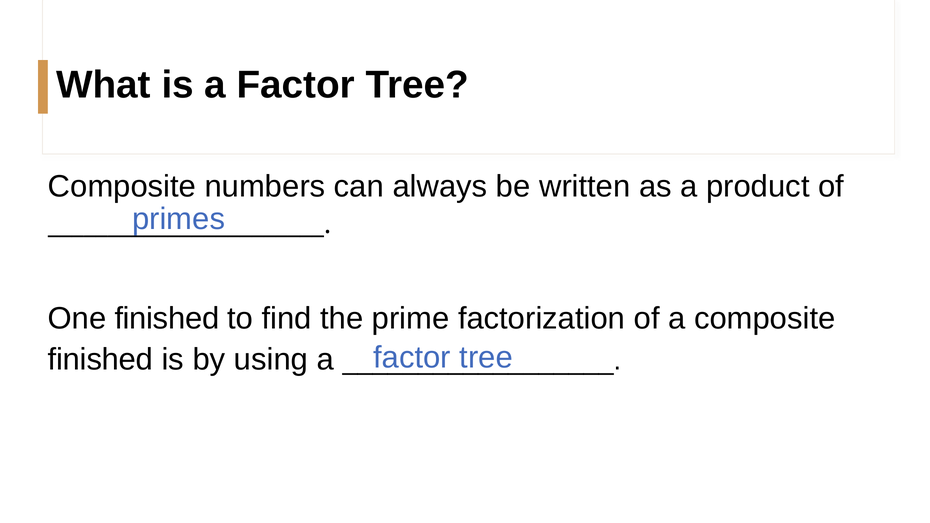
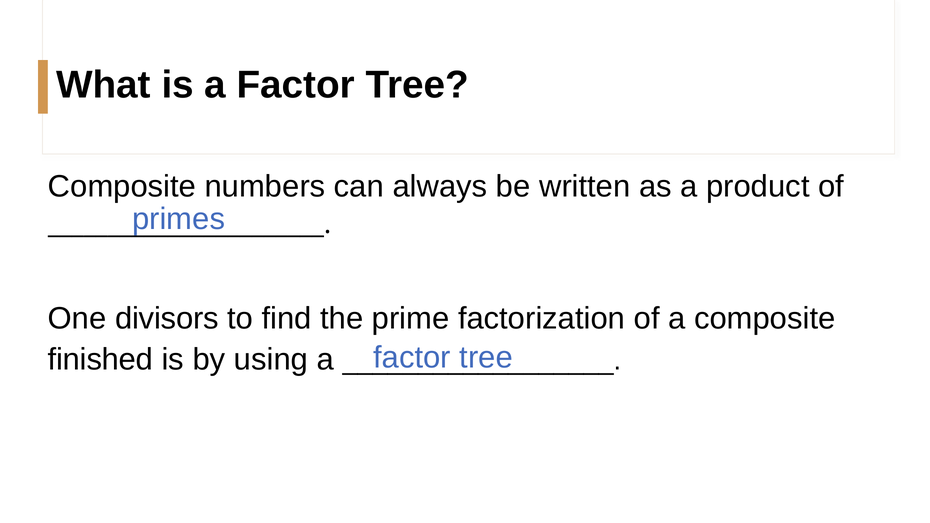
One finished: finished -> divisors
